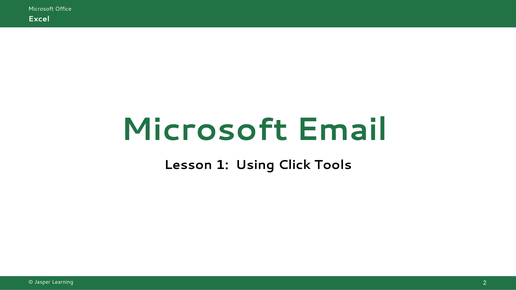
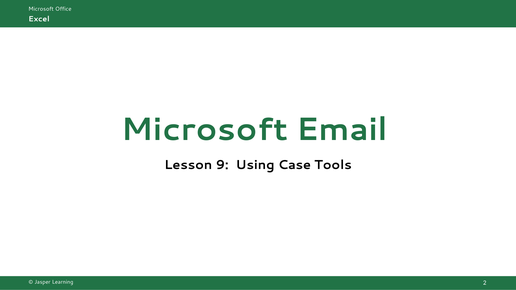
1: 1 -> 9
Click: Click -> Case
